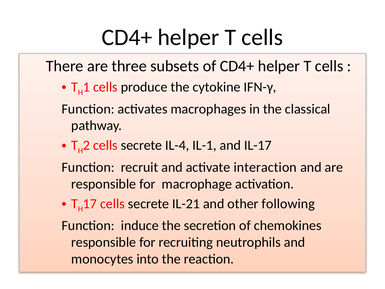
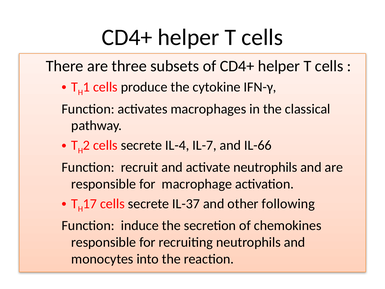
IL-1: IL-1 -> IL-7
IL-17: IL-17 -> IL-66
activate interaction: interaction -> neutrophils
IL-21: IL-21 -> IL-37
